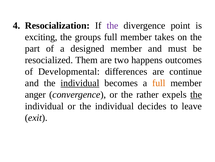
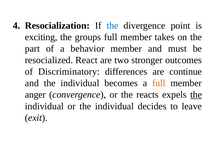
the at (113, 25) colour: purple -> blue
designed: designed -> behavior
Them: Them -> React
happens: happens -> stronger
Developmental: Developmental -> Discriminatory
individual at (80, 83) underline: present -> none
rather: rather -> reacts
